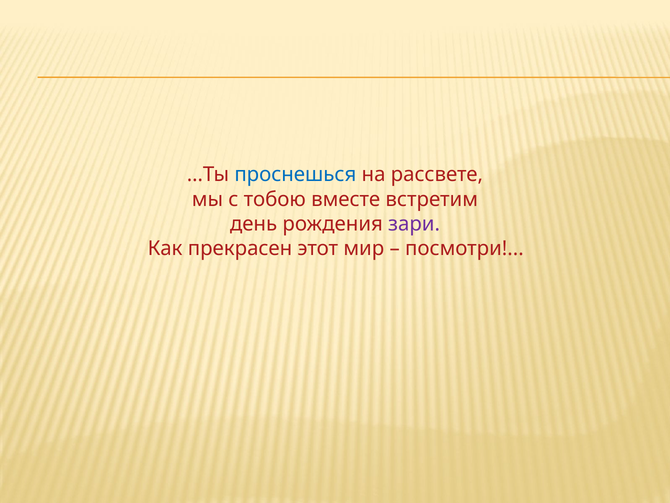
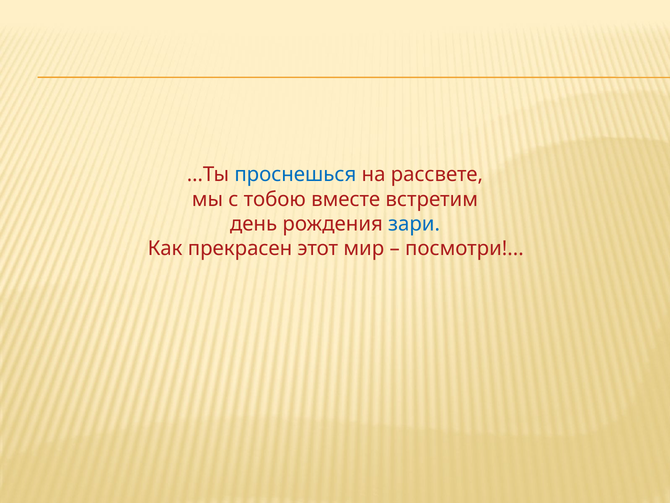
зари colour: purple -> blue
